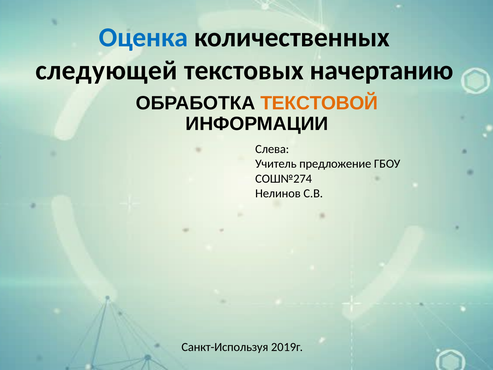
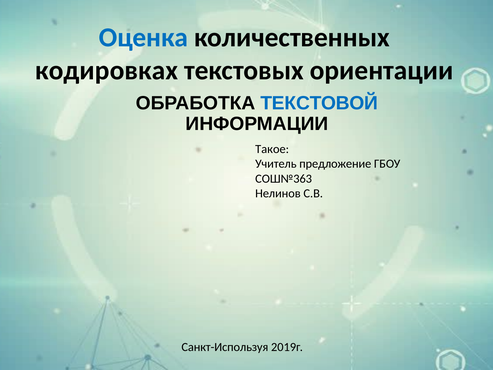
следующей: следующей -> кодировках
начертанию: начертанию -> ориентации
ТЕКСТОВОЙ colour: orange -> blue
Слева: Слева -> Такое
СОШ№274: СОШ№274 -> СОШ№363
